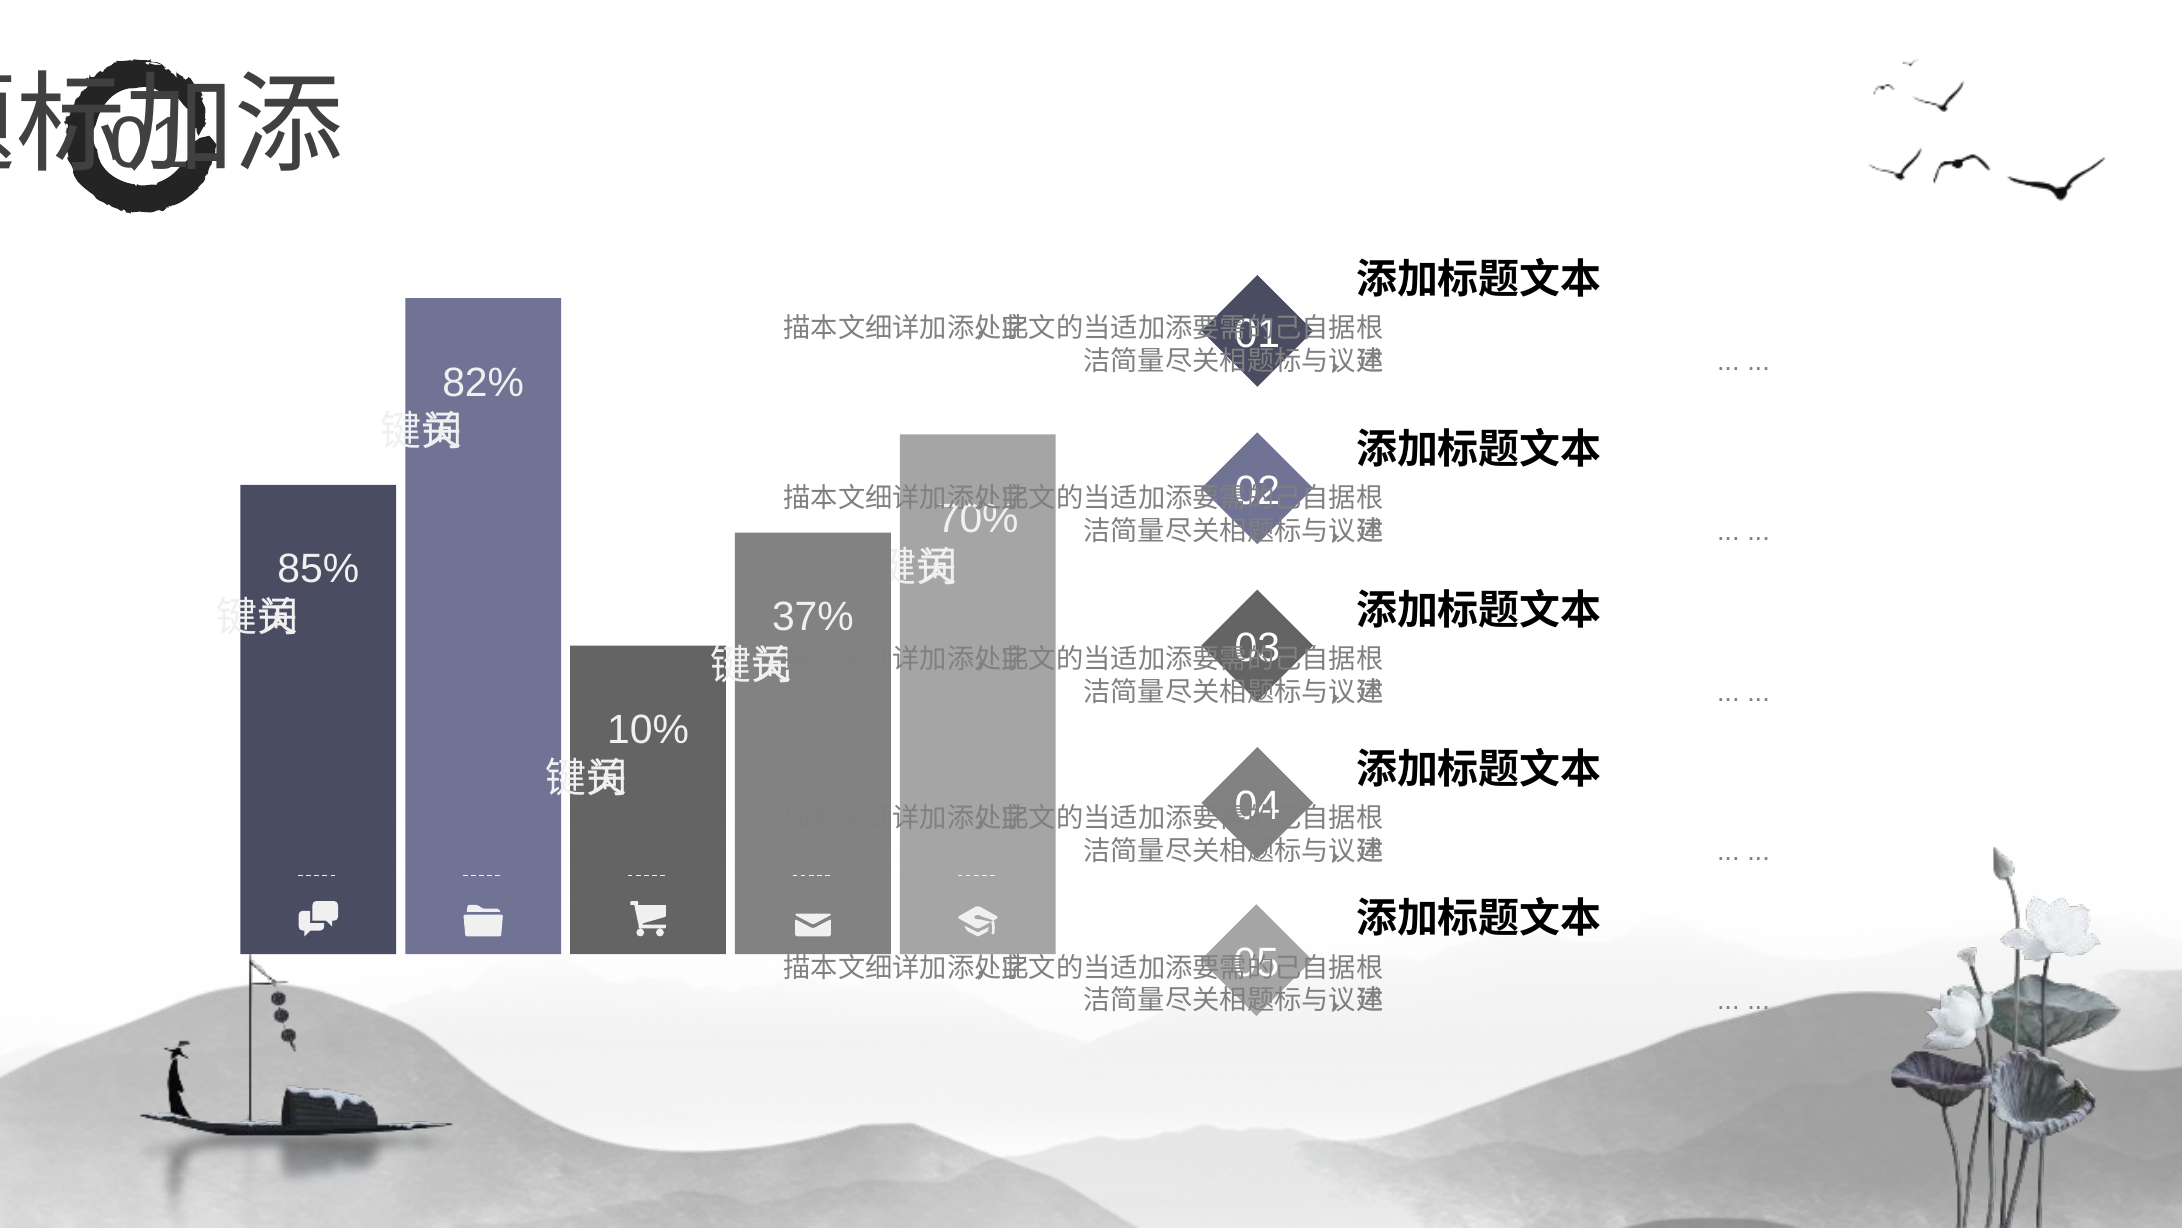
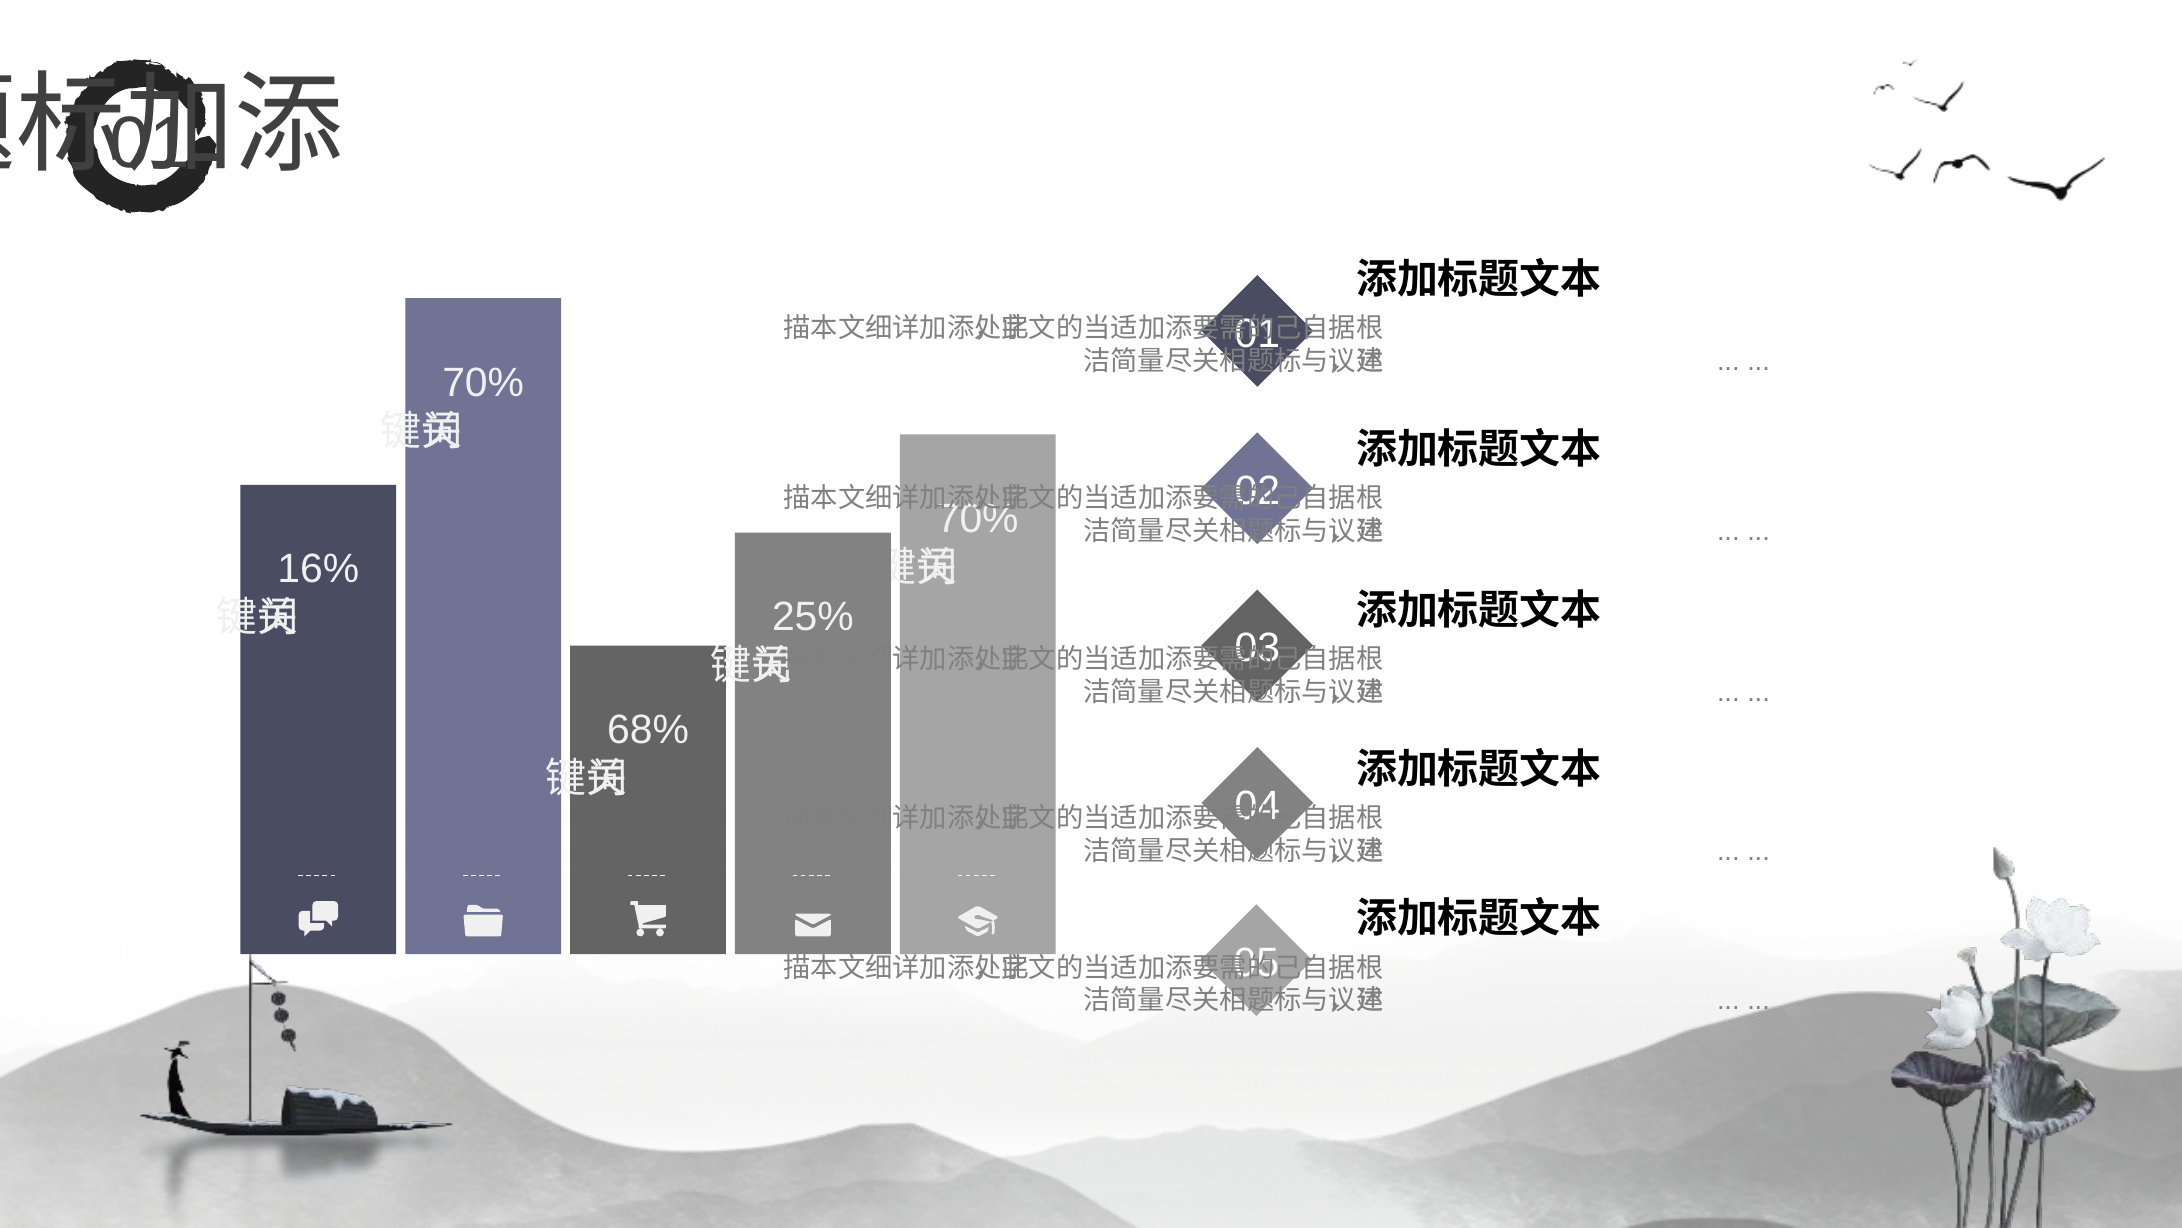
82% at (483, 382): 82% -> 70%
85%: 85% -> 16%
37%: 37% -> 25%
10%: 10% -> 68%
